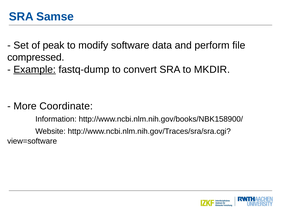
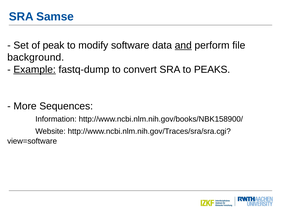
and underline: none -> present
compressed: compressed -> background
MKDIR: MKDIR -> PEAKS
Coordinate: Coordinate -> Sequences
